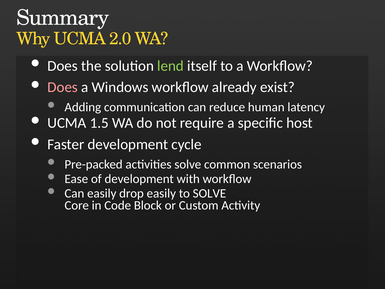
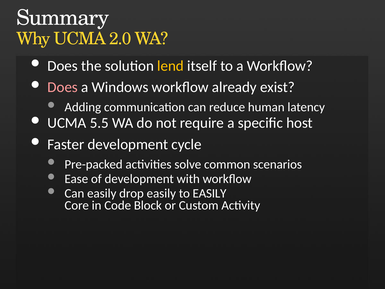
lend colour: light green -> yellow
1.5: 1.5 -> 5.5
to SOLVE: SOLVE -> EASILY
